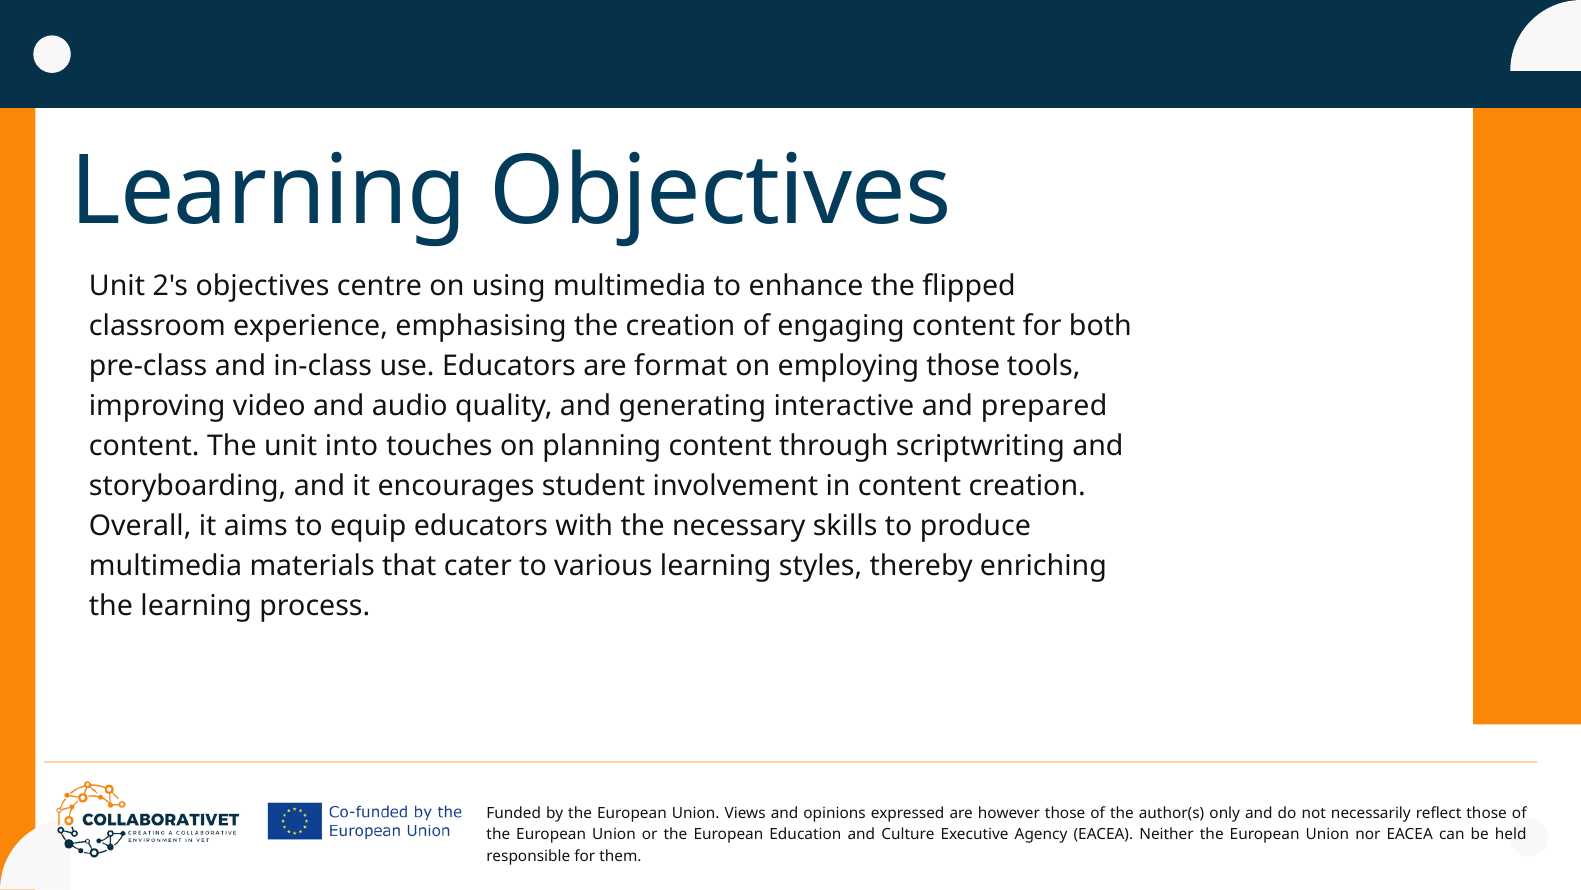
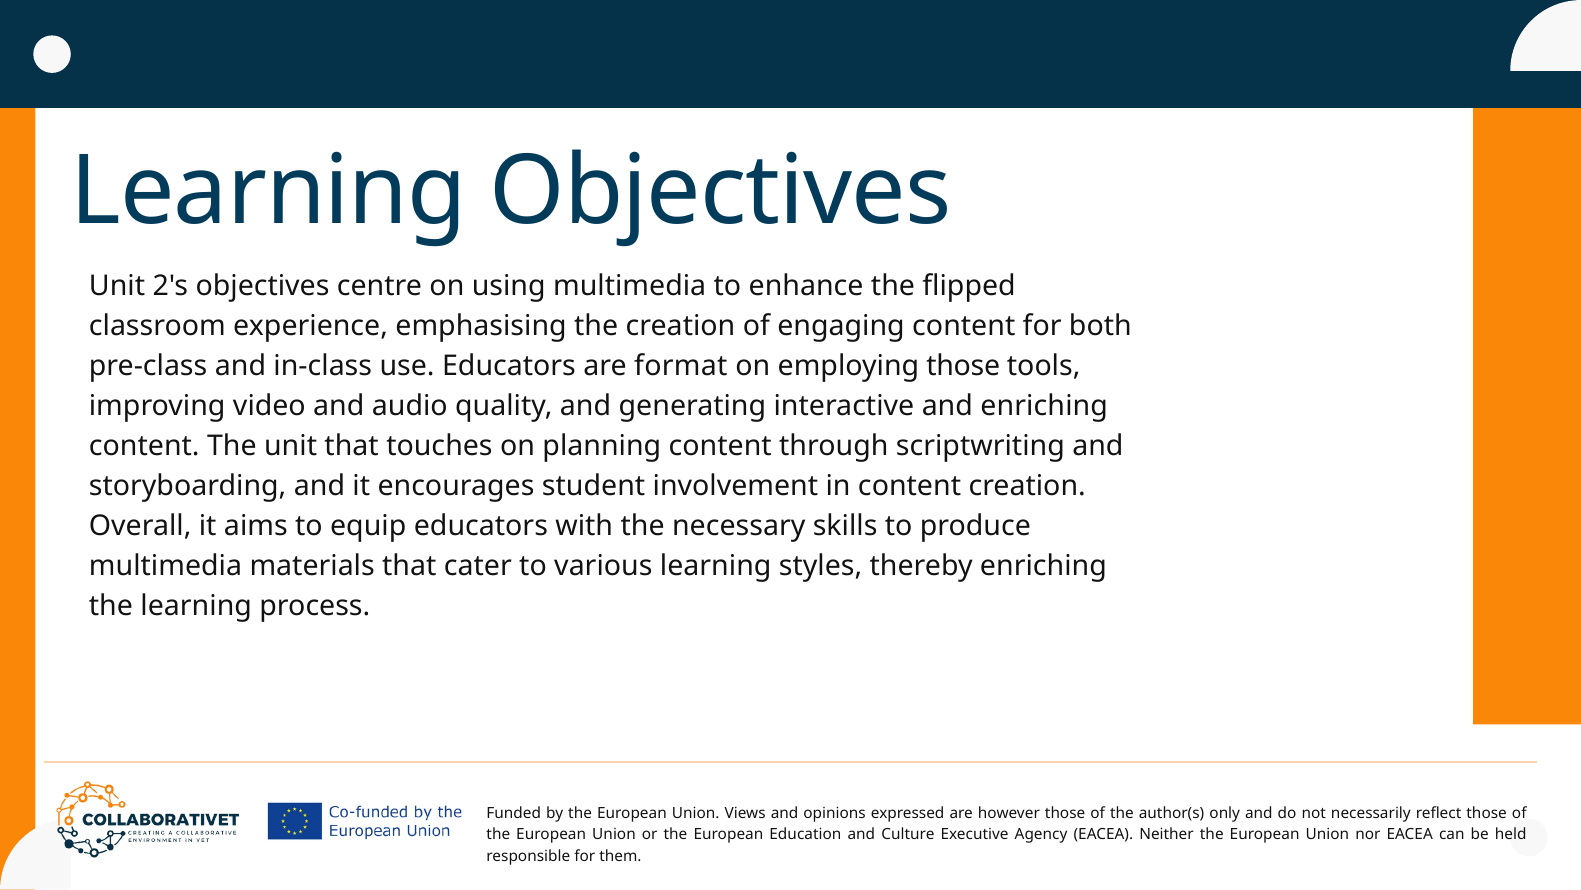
and prepared: prepared -> enriching
unit into: into -> that
